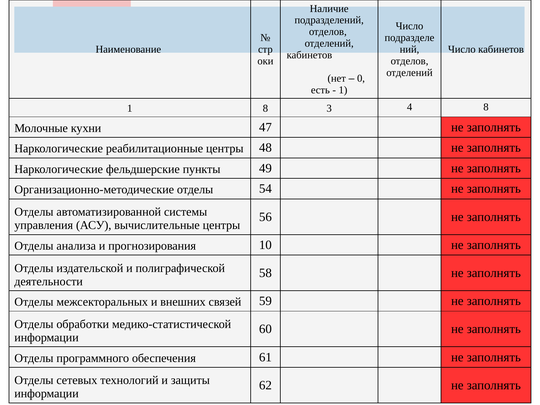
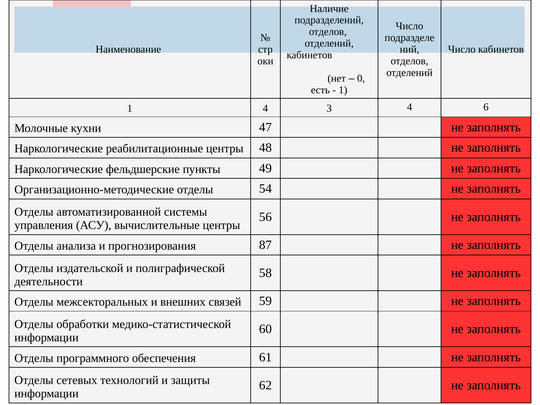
1 8: 8 -> 4
4 8: 8 -> 6
10: 10 -> 87
